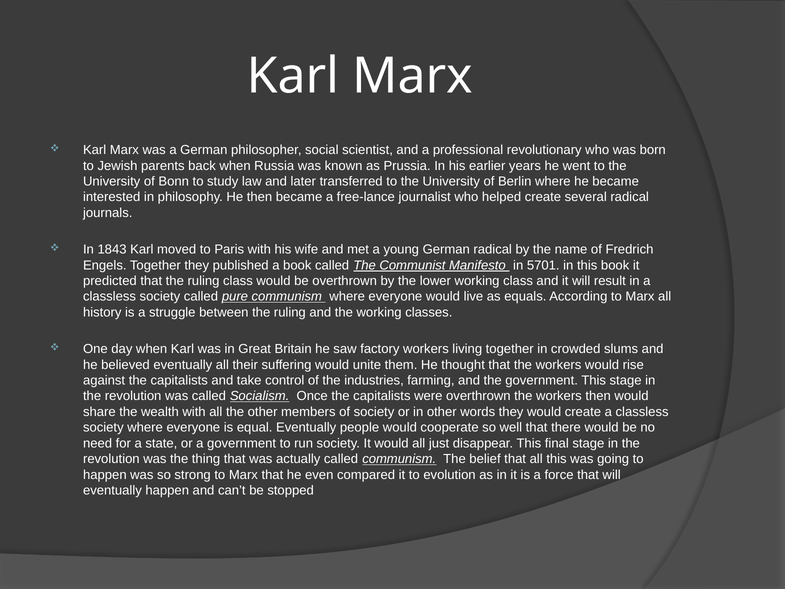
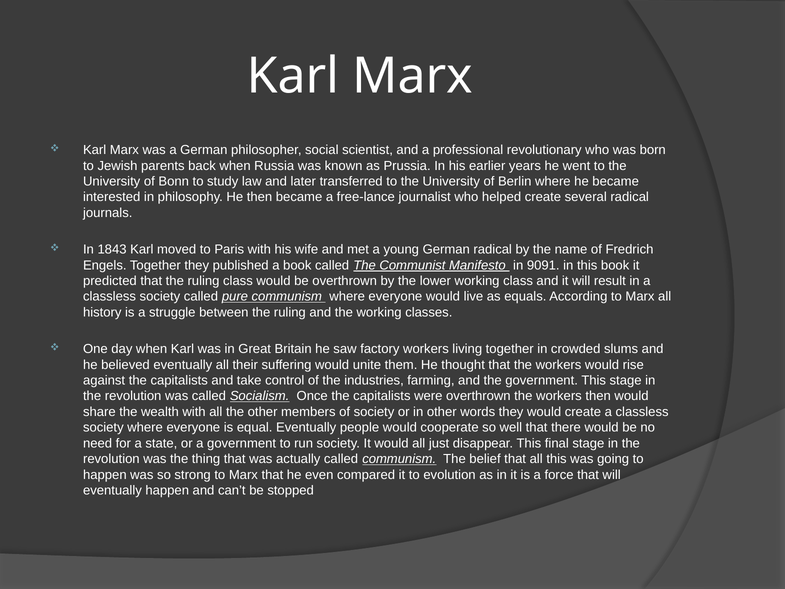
5701: 5701 -> 9091
